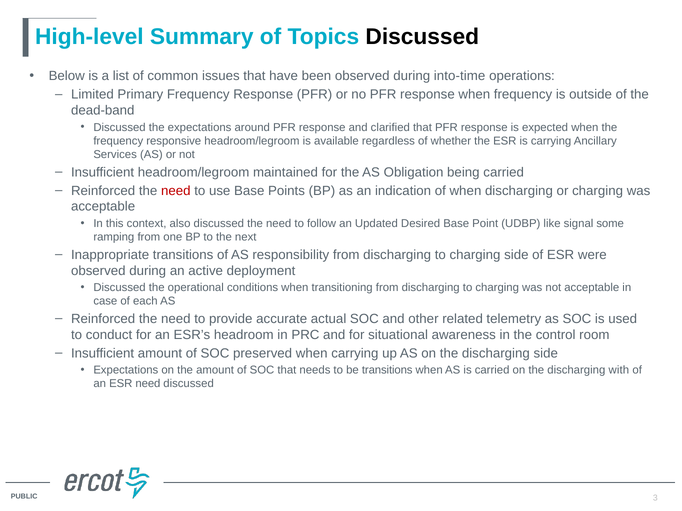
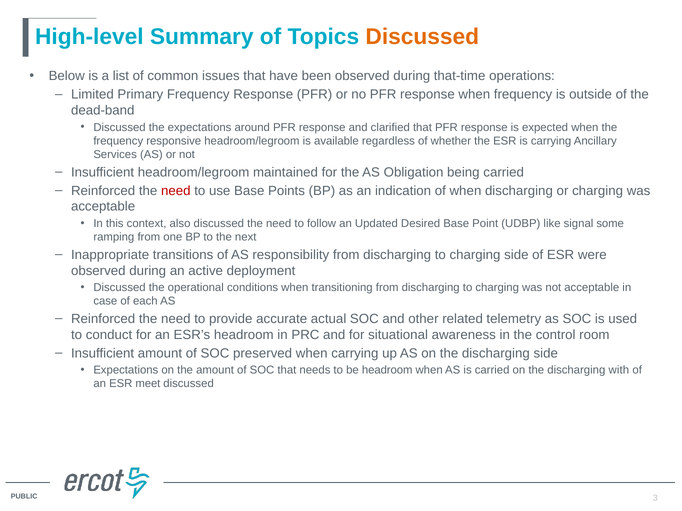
Discussed at (422, 37) colour: black -> orange
into-time: into-time -> that-time
be transitions: transitions -> headroom
ESR need: need -> meet
